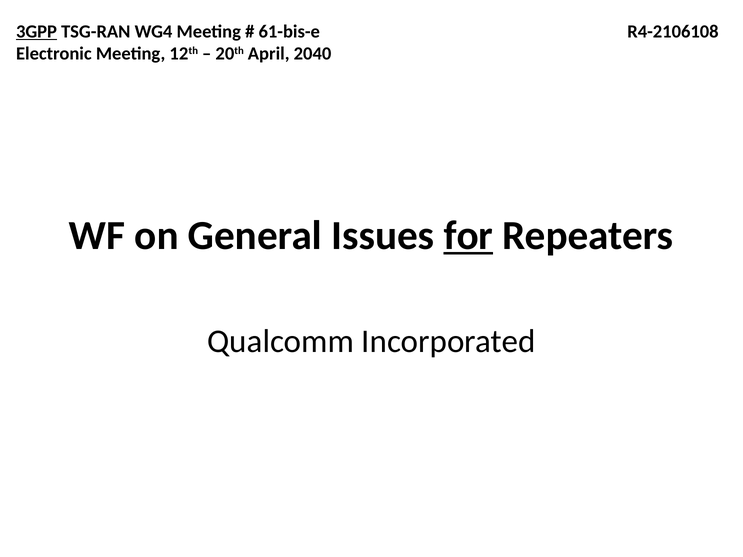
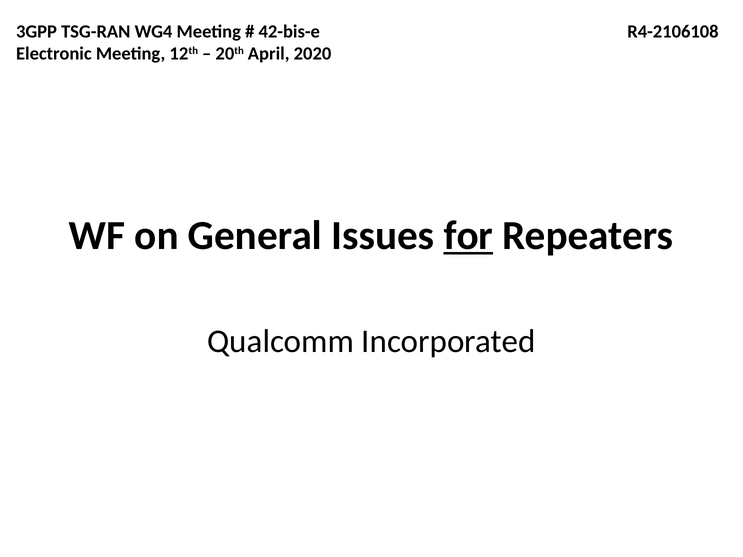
3GPP underline: present -> none
61-bis-e: 61-bis-e -> 42-bis-e
2040: 2040 -> 2020
